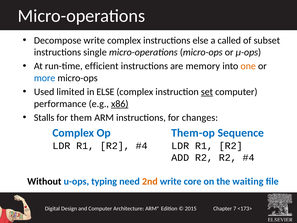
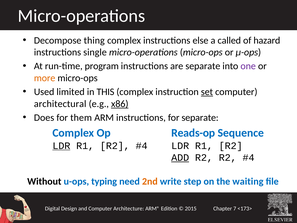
Decompose write: write -> thing
subset: subset -> hazard
efficient: efficient -> program
are memory: memory -> separate
one colour: orange -> purple
more colour: blue -> orange
in ELSE: ELSE -> THIS
performance: performance -> architectural
Stalls: Stalls -> Does
for changes: changes -> separate
Them-op: Them-op -> Reads-op
LDR at (61, 146) underline: none -> present
ADD underline: none -> present
core: core -> step
